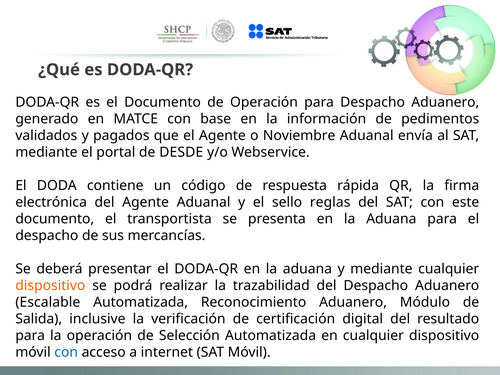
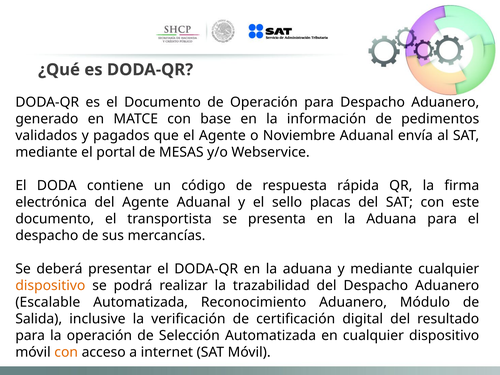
DESDE: DESDE -> MESAS
reglas: reglas -> placas
con at (66, 352) colour: blue -> orange
